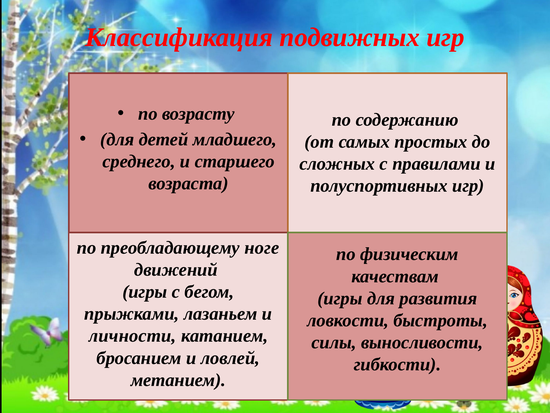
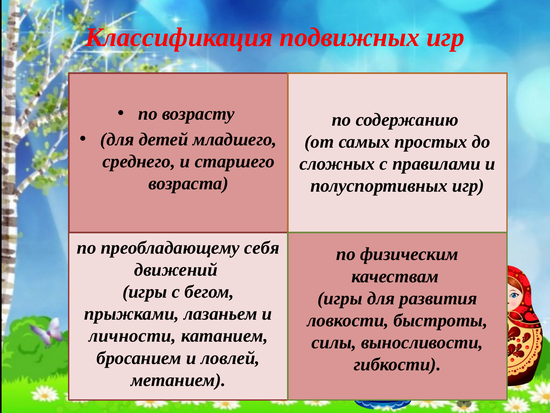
ноге: ноге -> себя
